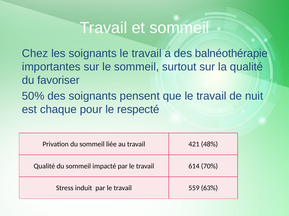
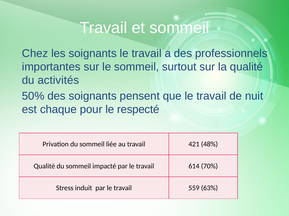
balnéothérapie: balnéothérapie -> professionnels
favoriser: favoriser -> activités
